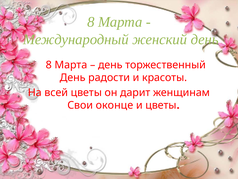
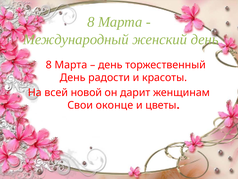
всей цветы: цветы -> новой
